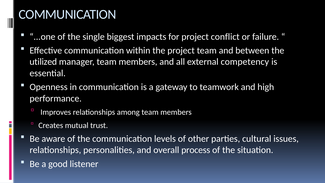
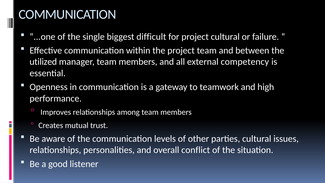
impacts: impacts -> difficult
project conflict: conflict -> cultural
process: process -> conflict
